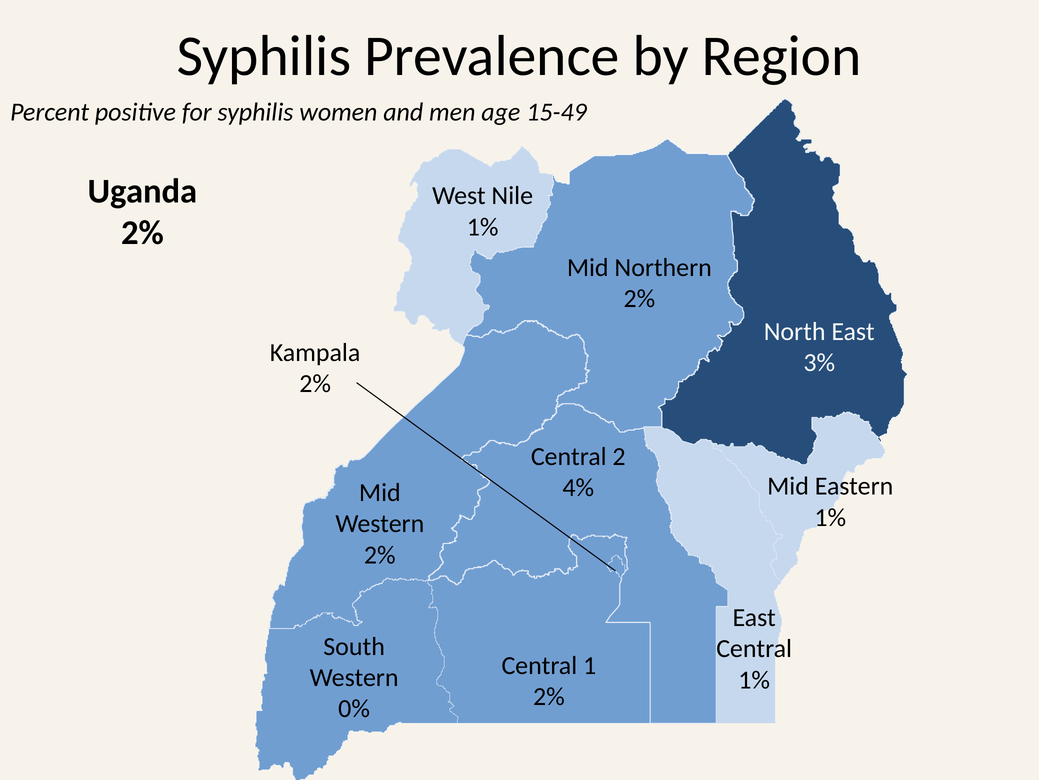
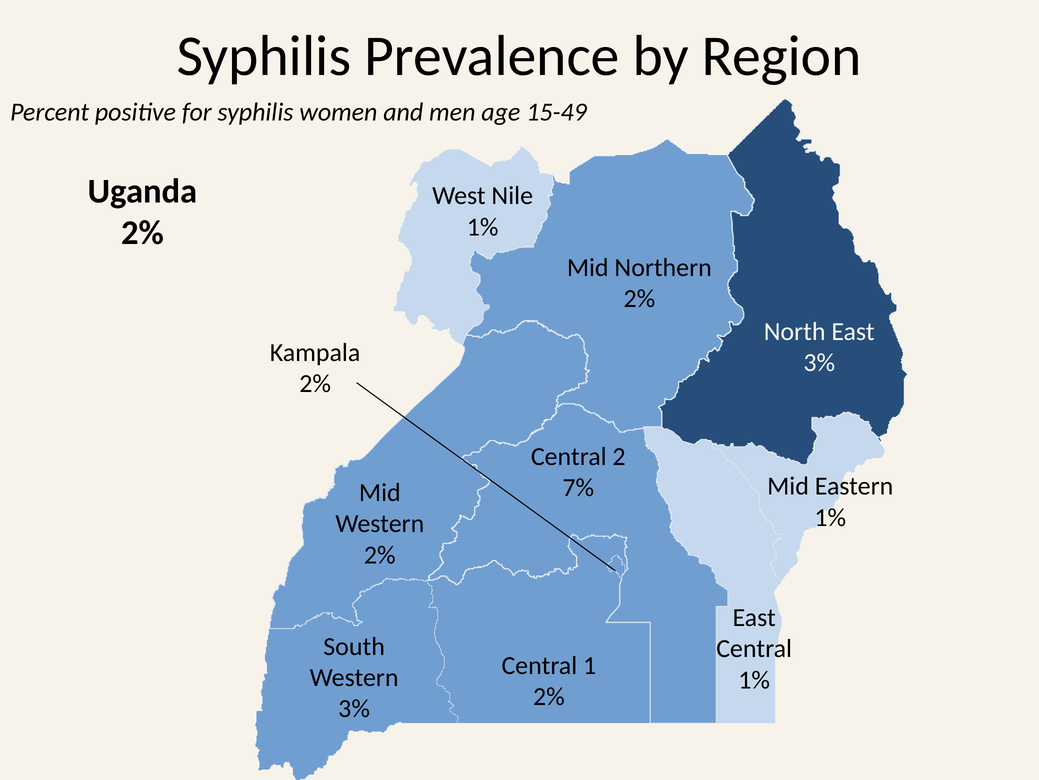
4%: 4% -> 7%
0% at (354, 708): 0% -> 3%
